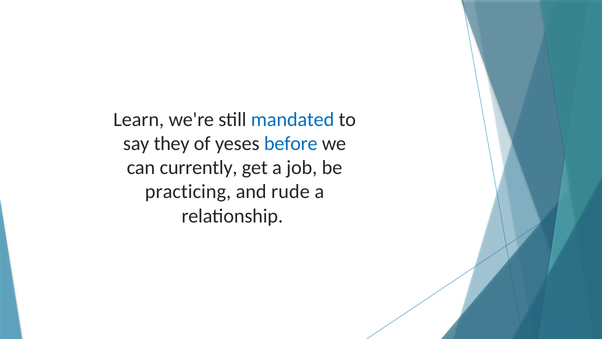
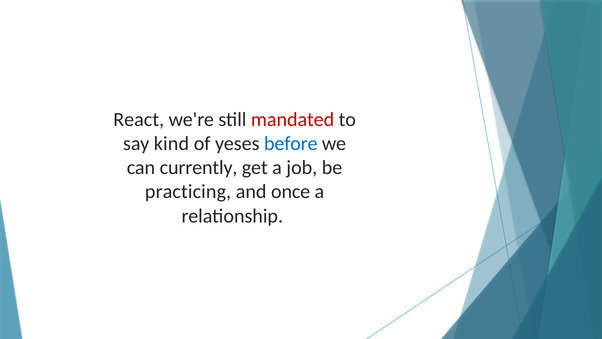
Learn: Learn -> React
mandated colour: blue -> red
they: they -> kind
rude: rude -> once
